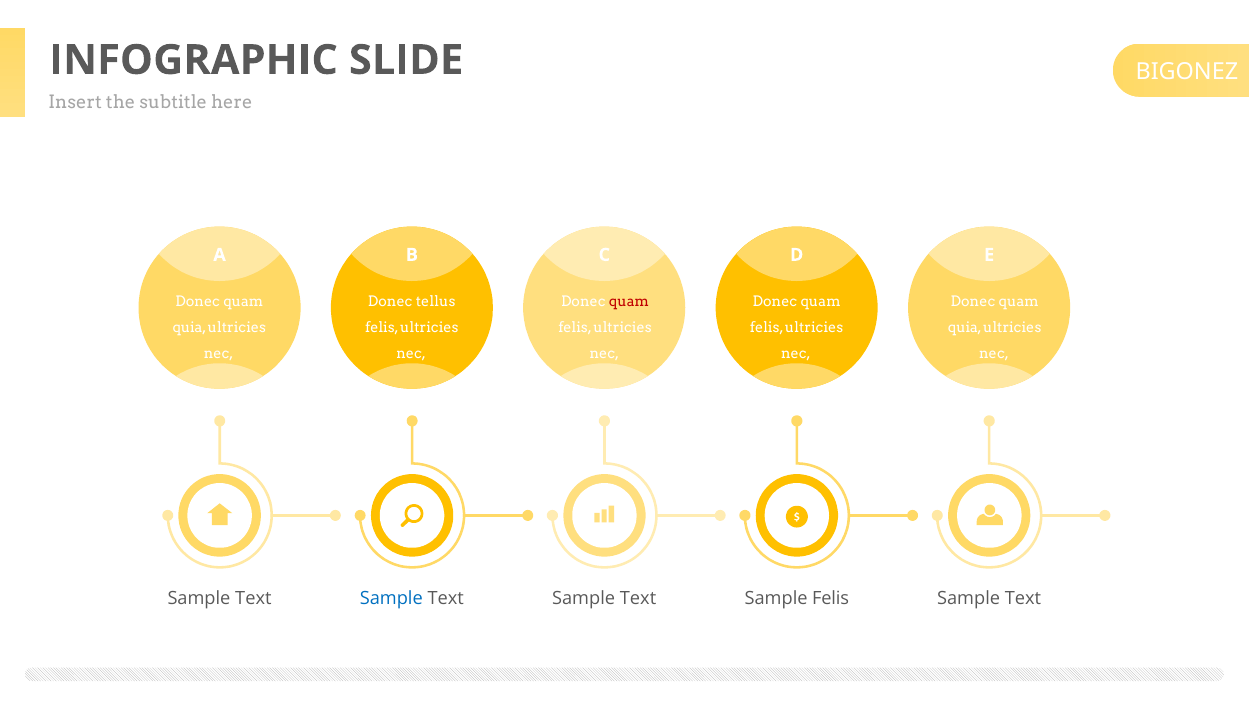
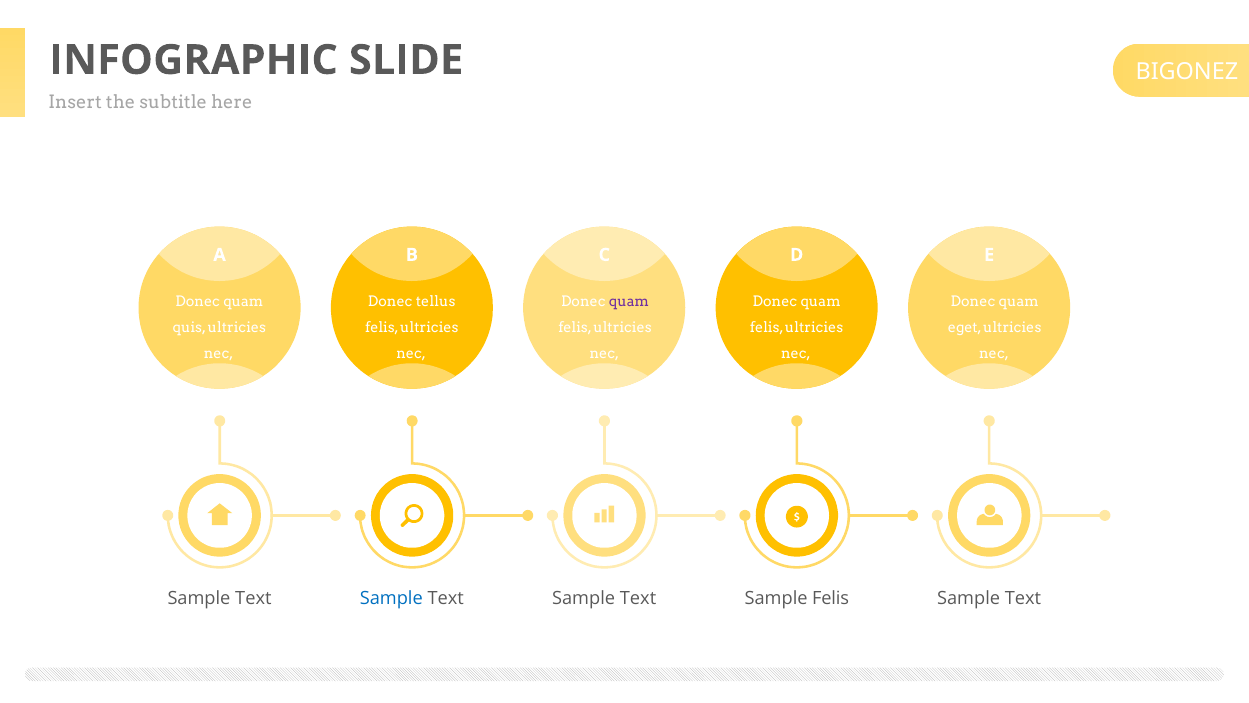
quam at (629, 302) colour: red -> purple
quia at (189, 328): quia -> quis
quia at (965, 328): quia -> eget
